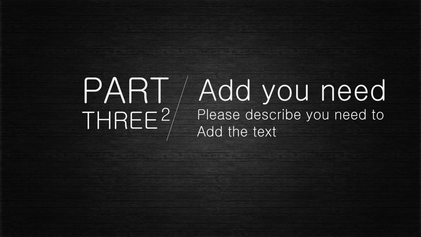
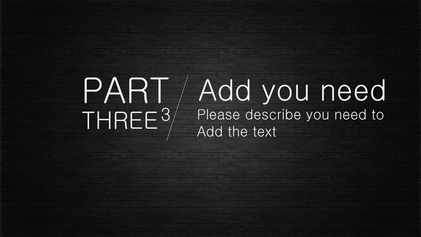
2: 2 -> 3
